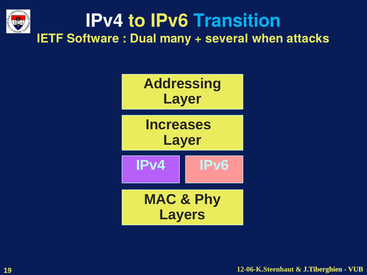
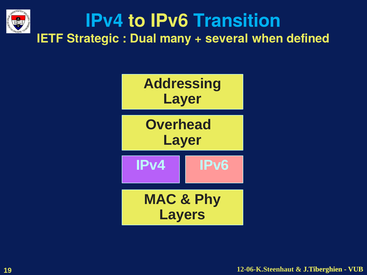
IPv4 at (104, 21) colour: white -> light blue
Software: Software -> Strategic
attacks: attacks -> defined
Increases: Increases -> Overhead
